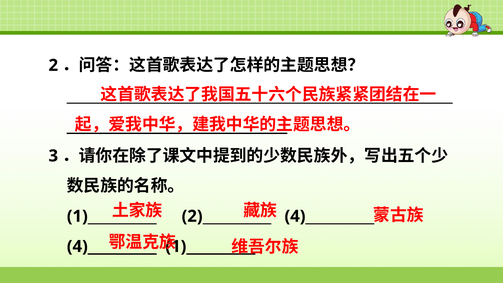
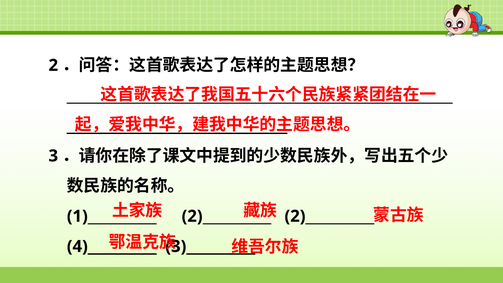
4)__________ at (329, 216): 4)__________ -> 2)__________
1)__________ at (210, 246): 1)__________ -> 3)__________
